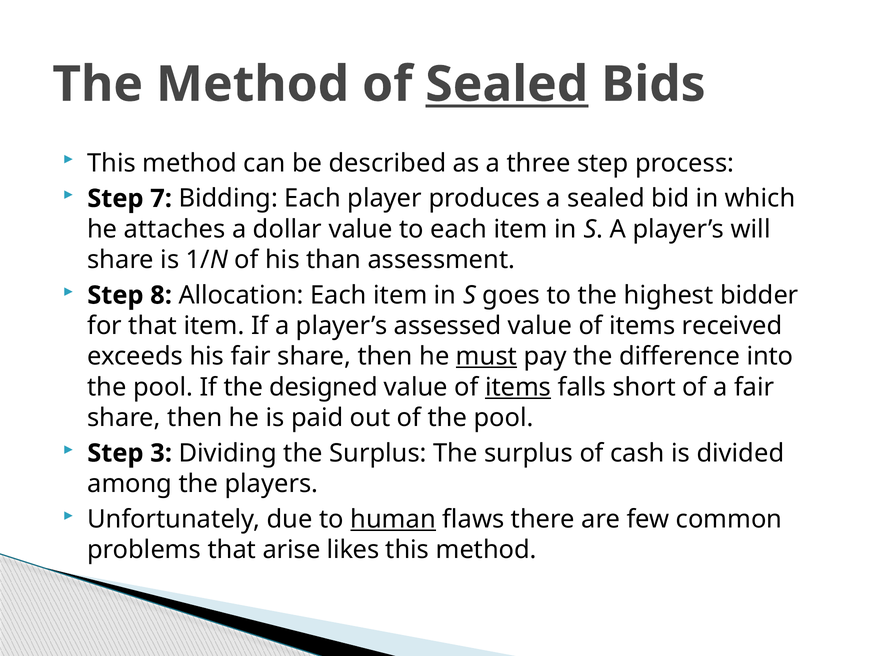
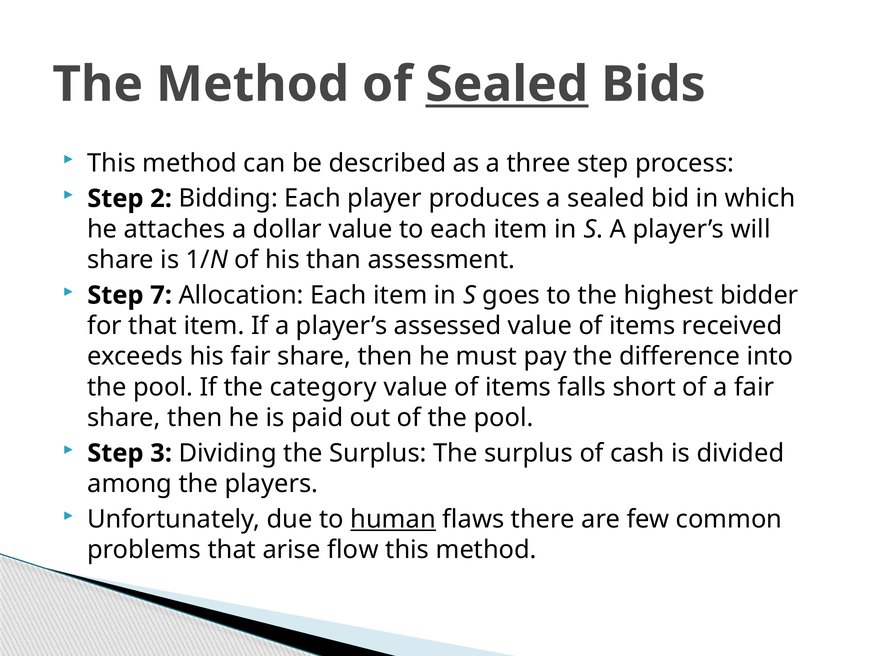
7: 7 -> 2
8: 8 -> 7
must underline: present -> none
designed: designed -> category
items at (518, 387) underline: present -> none
likes: likes -> flow
